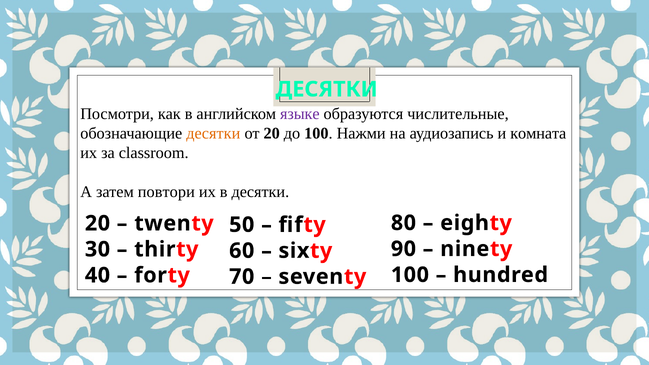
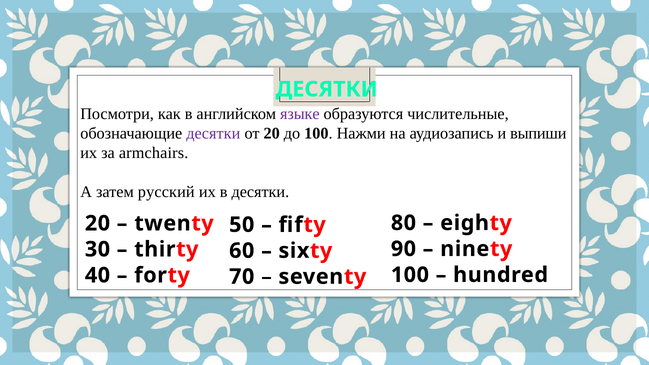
десятки at (213, 133) colour: orange -> purple
комната: комната -> выпиши
classroom: classroom -> armchairs
повтори: повтори -> русский
